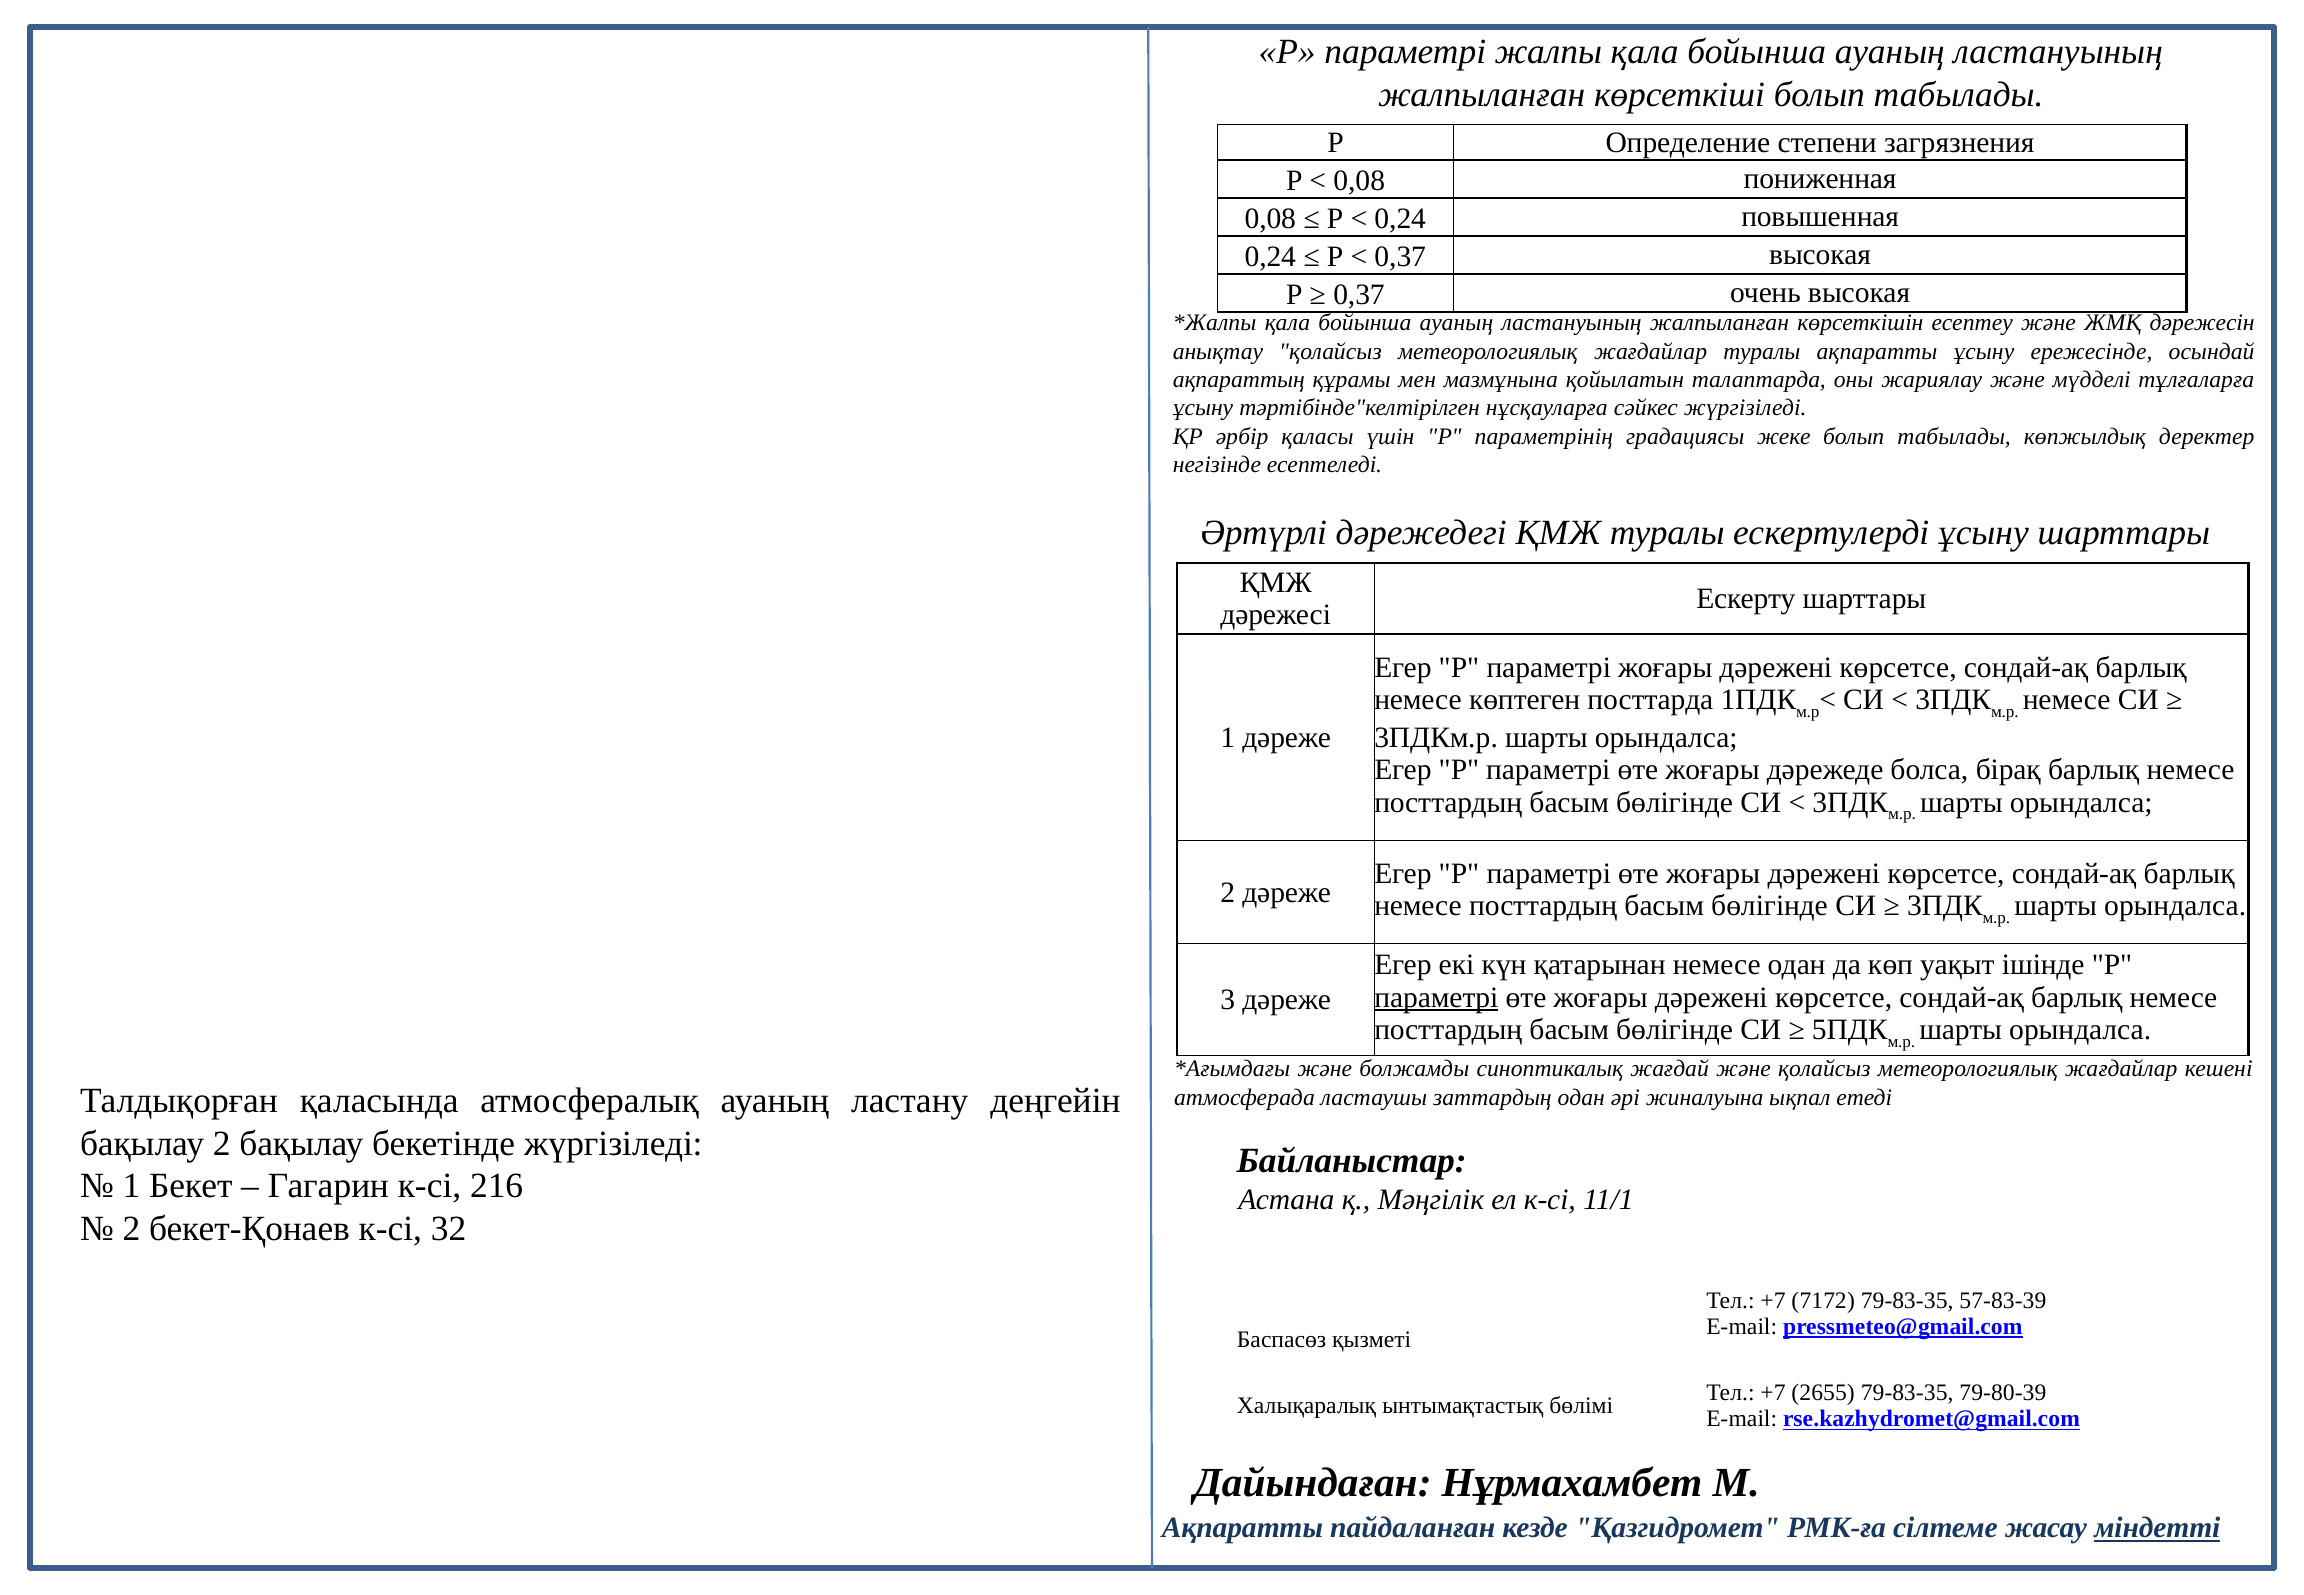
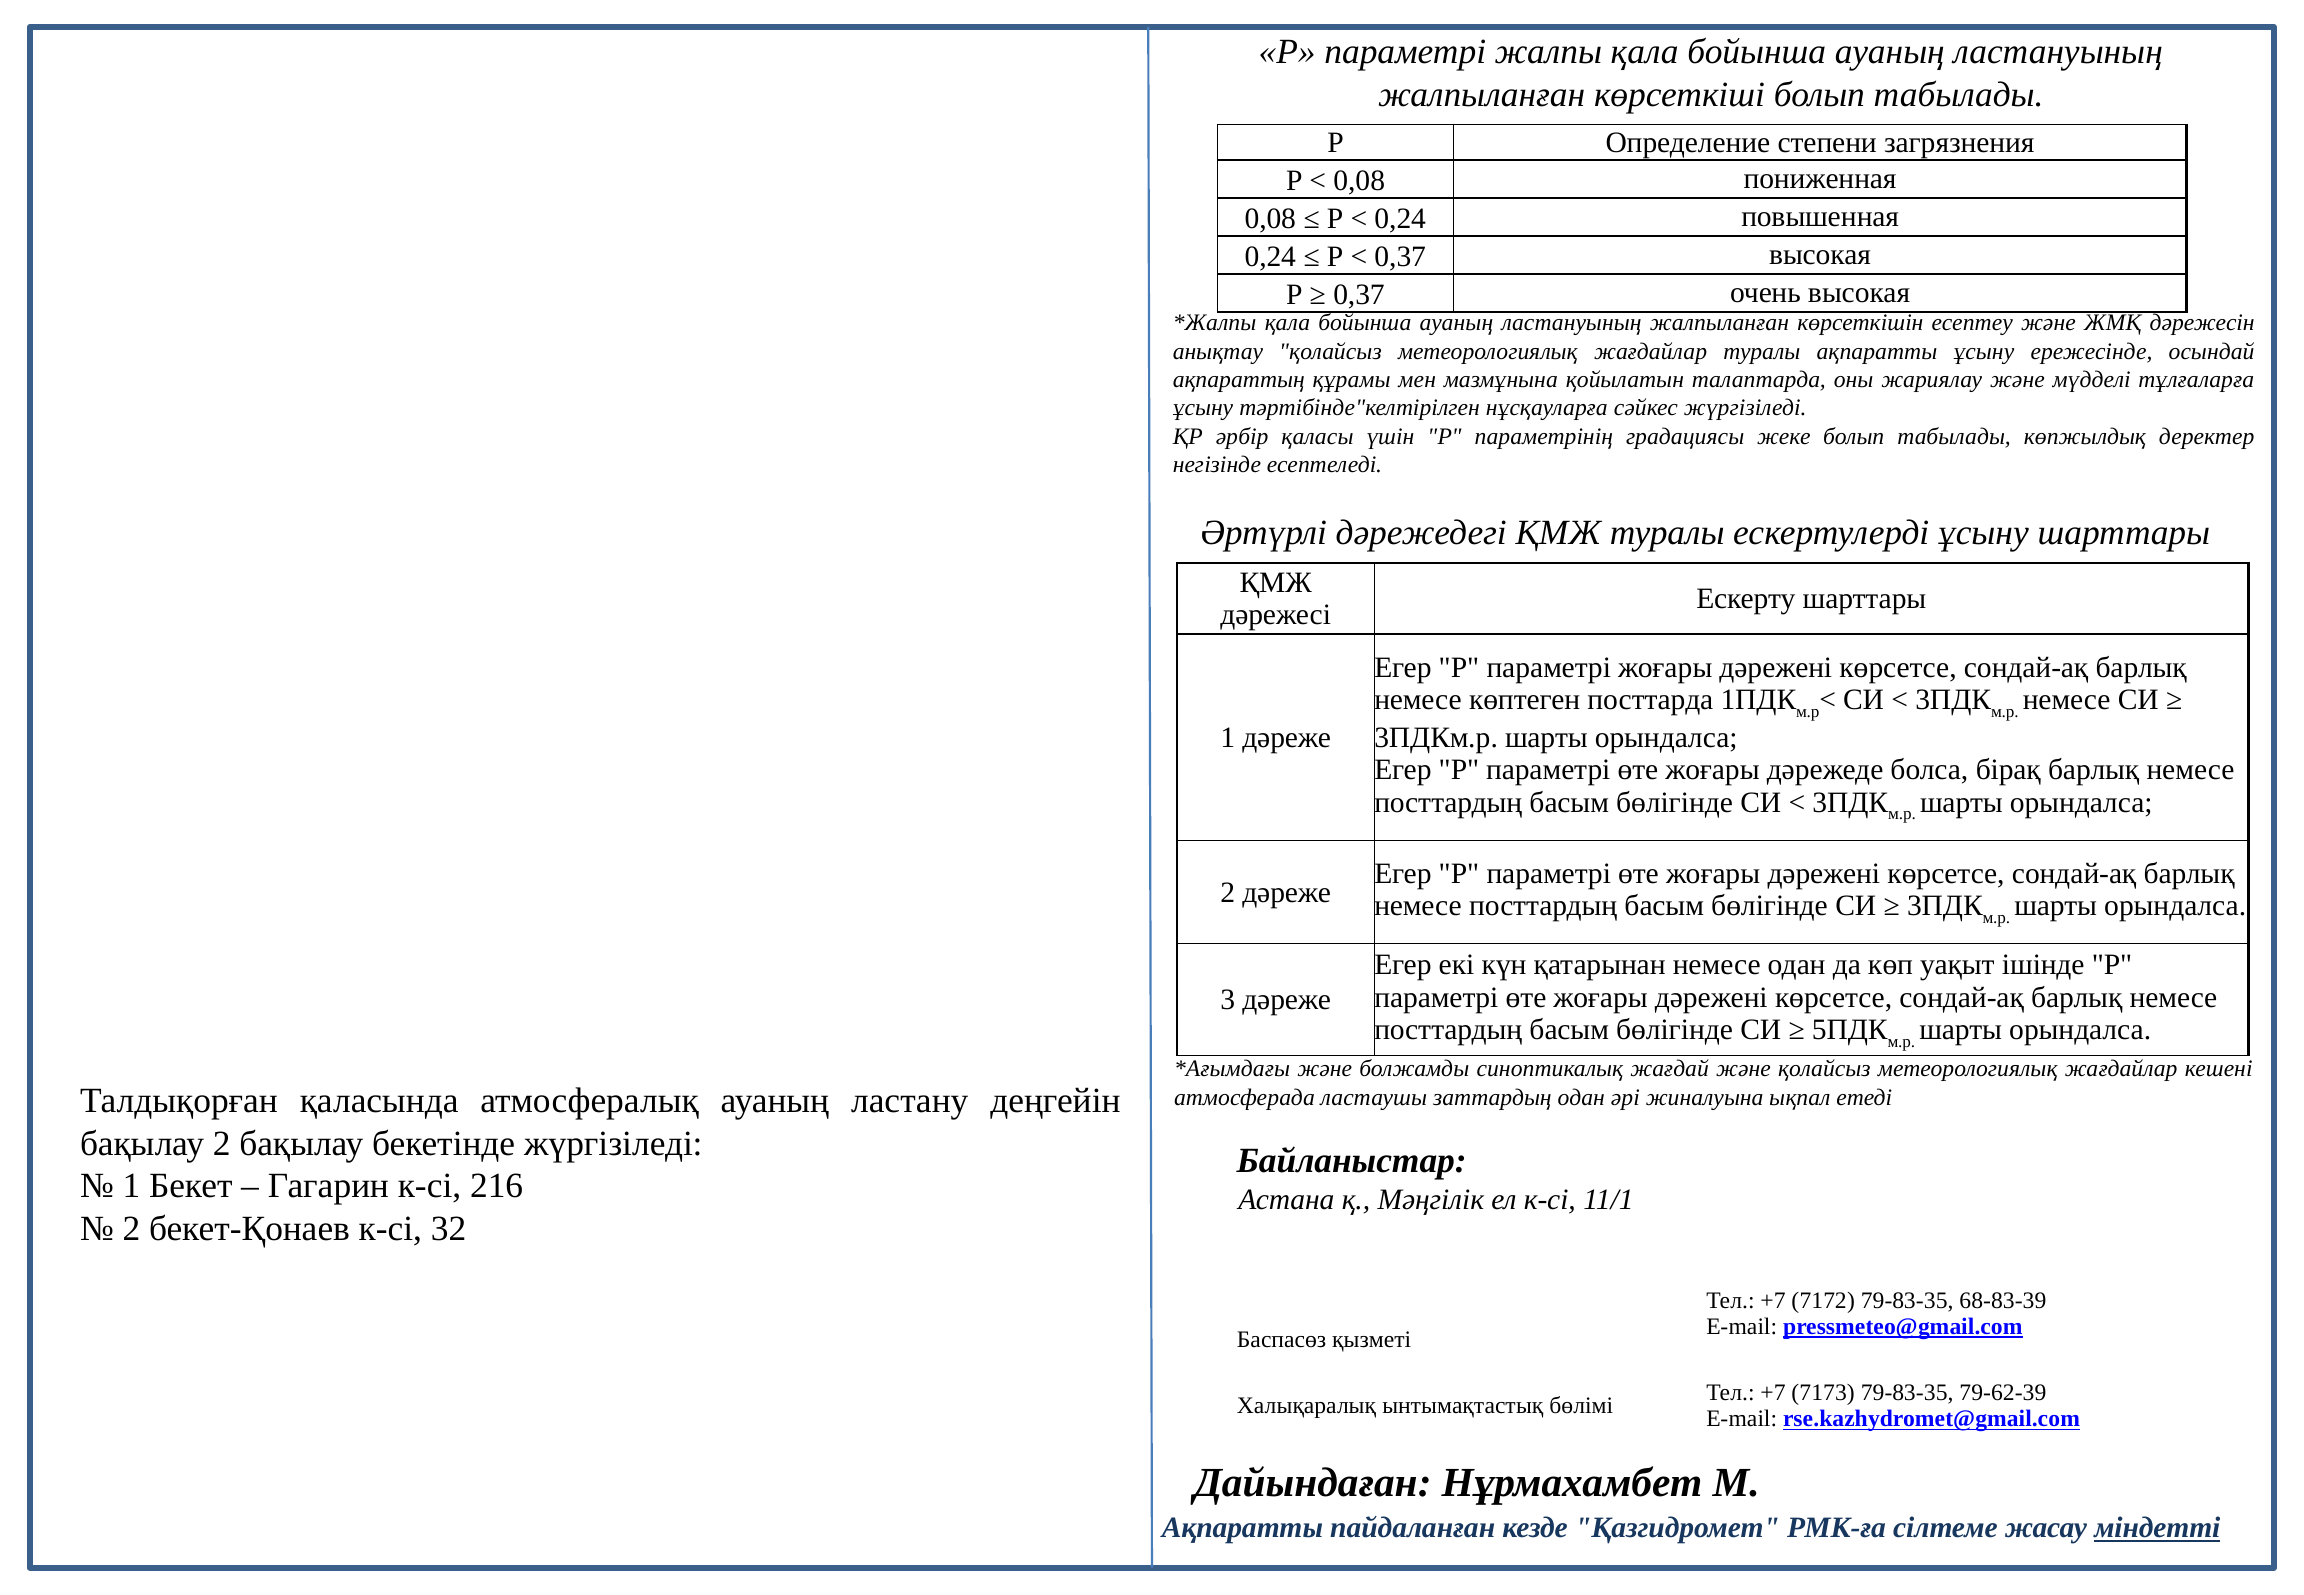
параметрі at (1436, 997) underline: present -> none
57-83-39: 57-83-39 -> 68-83-39
2655: 2655 -> 7173
79-80-39: 79-80-39 -> 79-62-39
